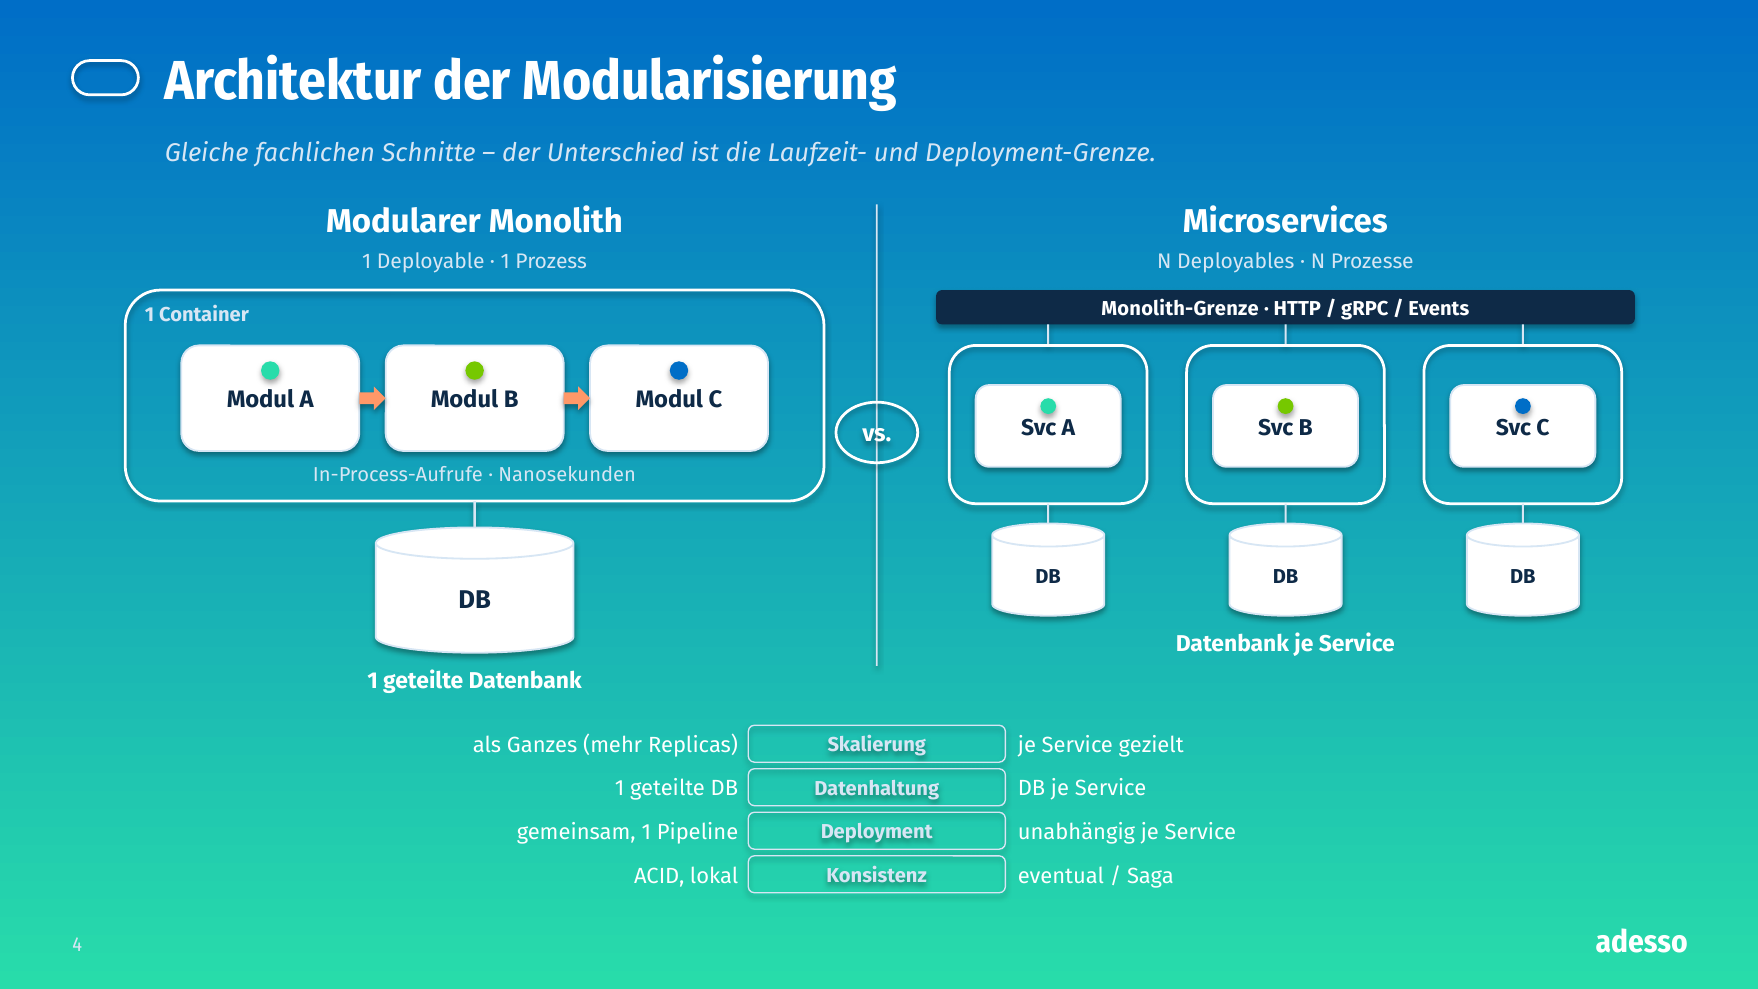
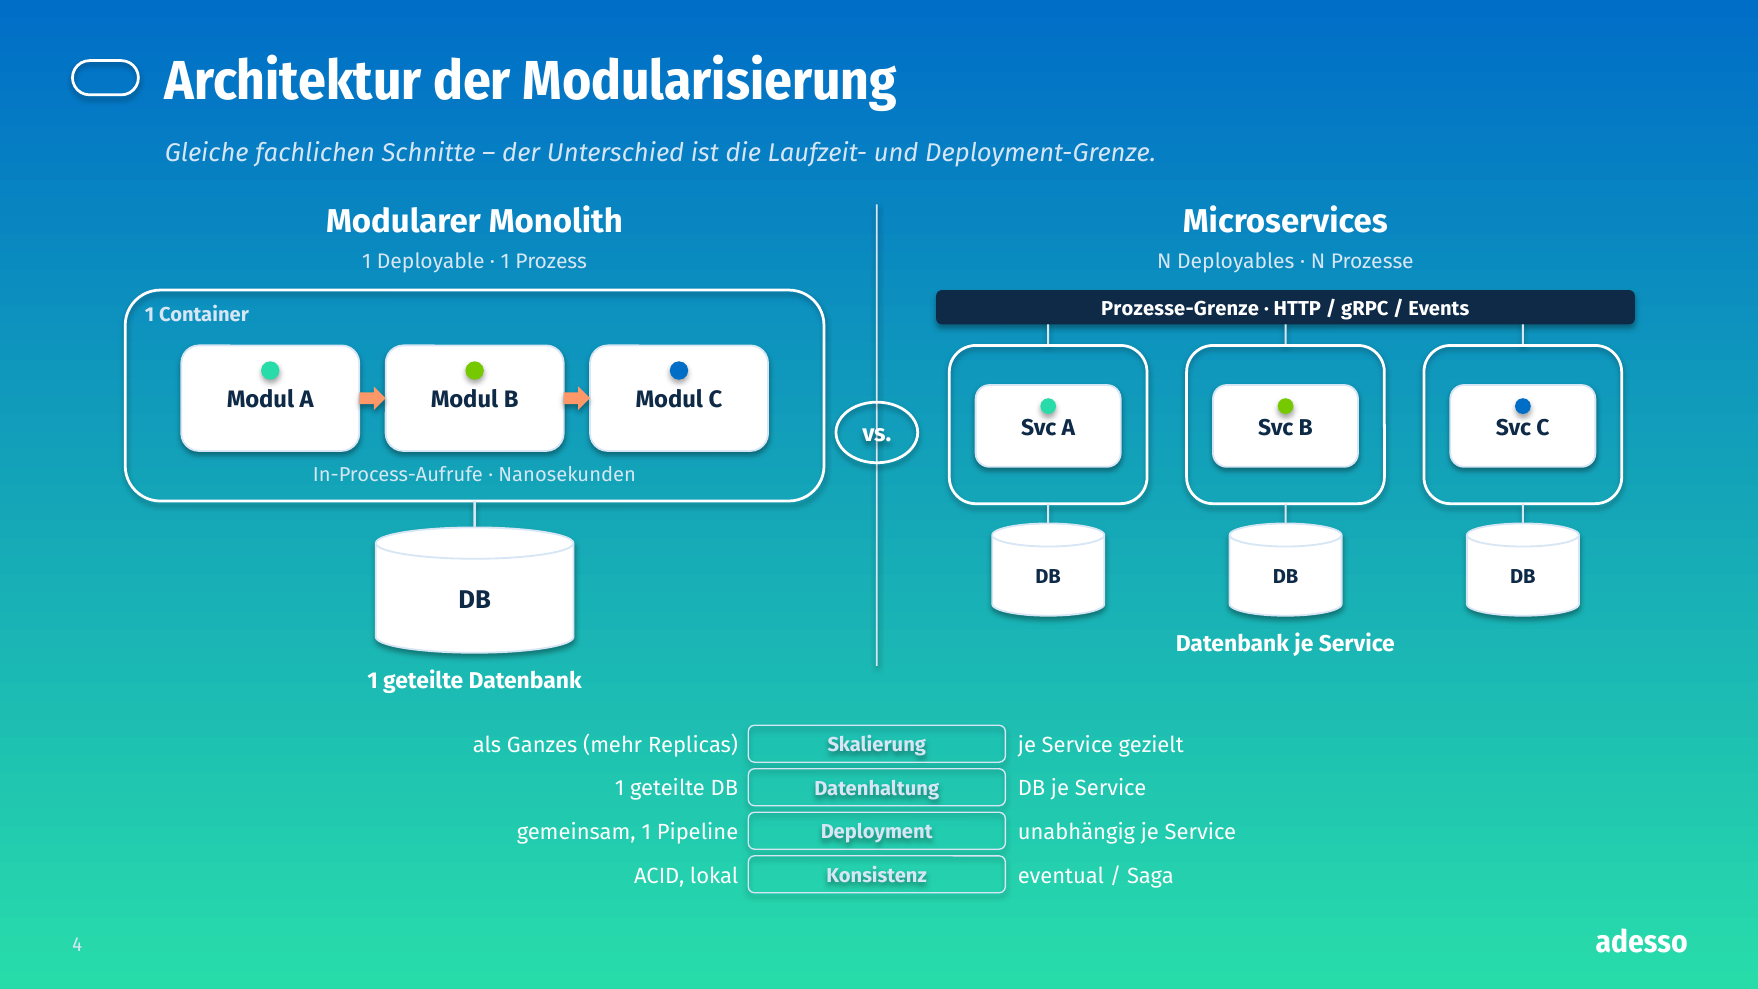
Monolith-Grenze: Monolith-Grenze -> Prozesse-Grenze
